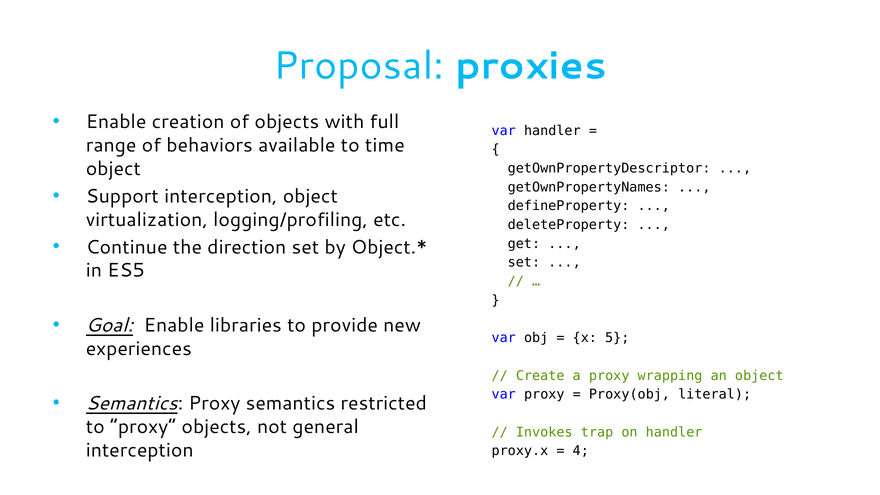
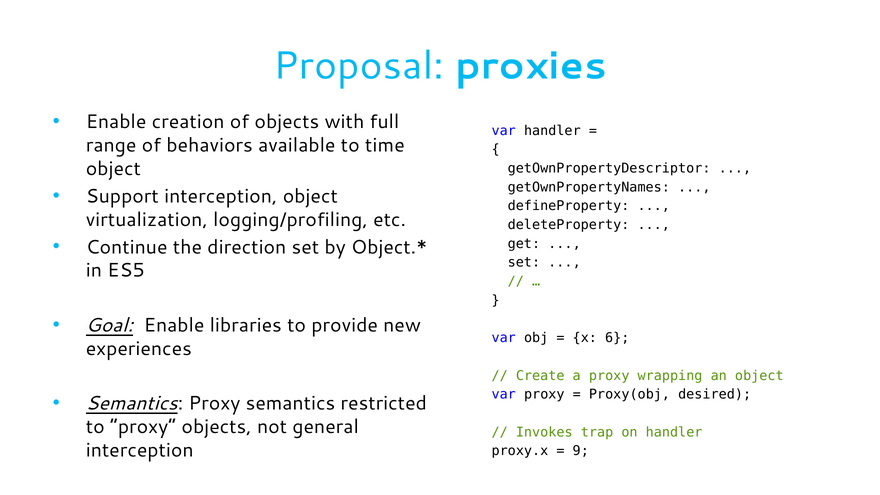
5: 5 -> 6
literal: literal -> desired
4: 4 -> 9
